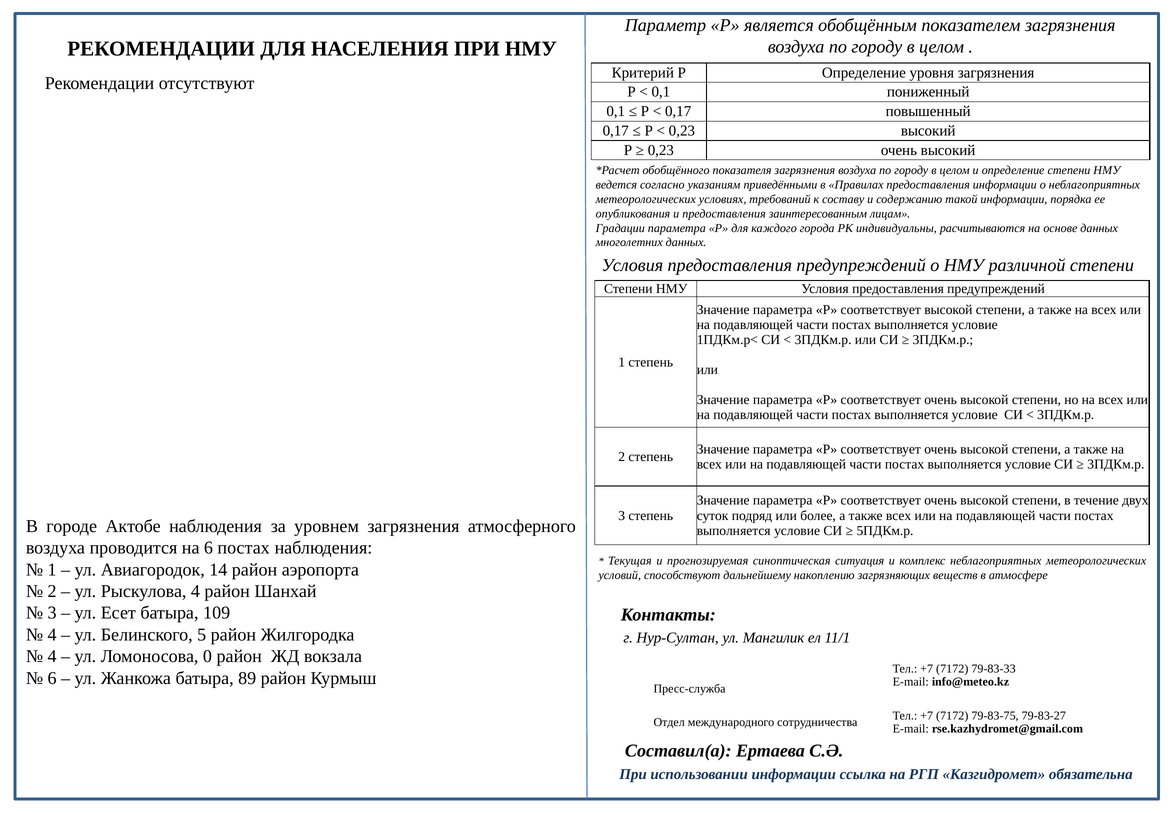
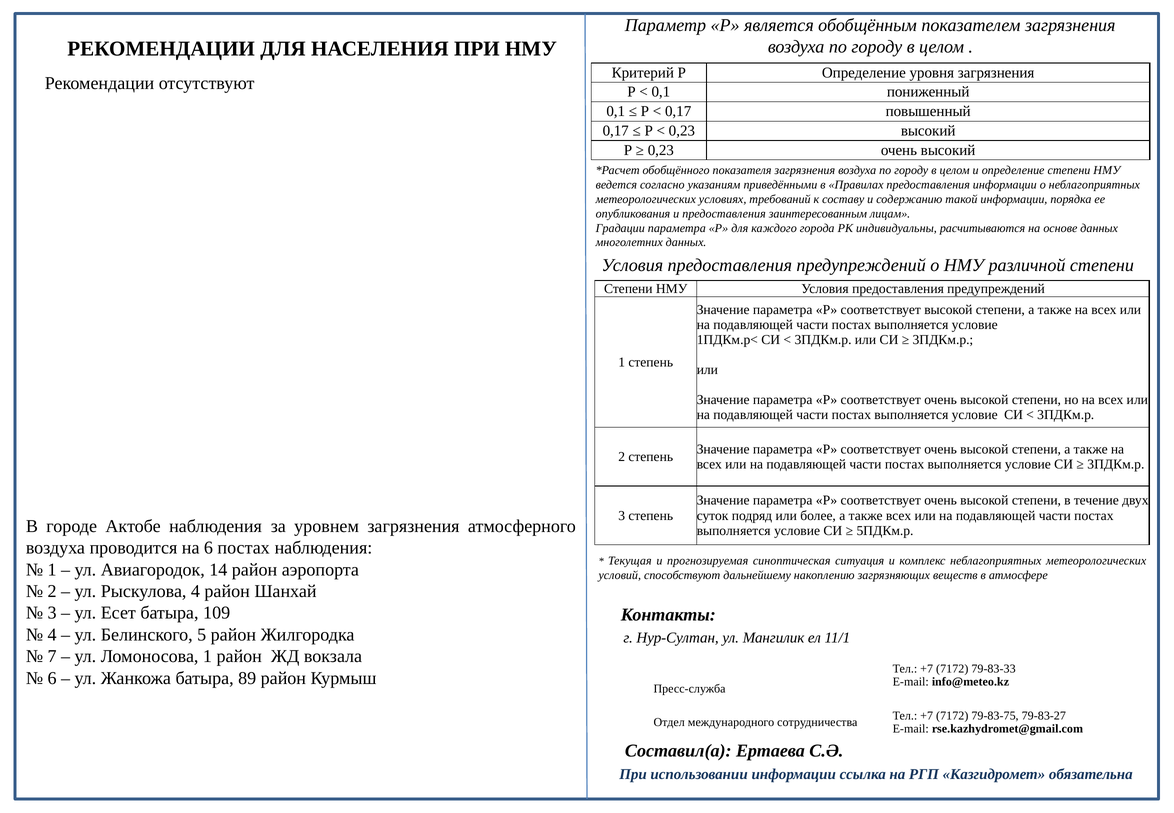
4 at (52, 656): 4 -> 7
Ломоносова 0: 0 -> 1
